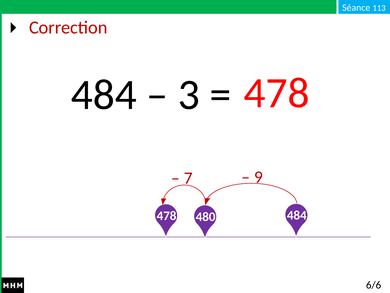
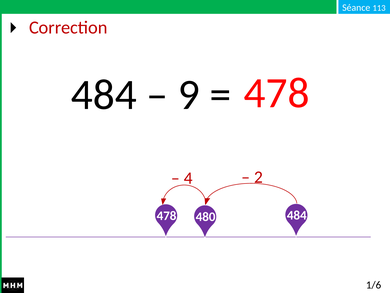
3: 3 -> 9
9: 9 -> 2
7: 7 -> 4
6/6: 6/6 -> 1/6
